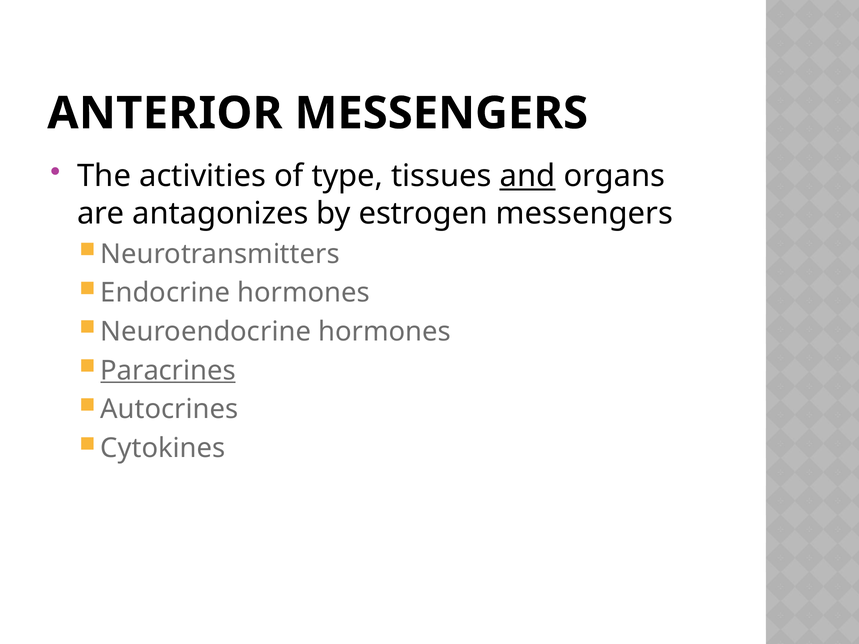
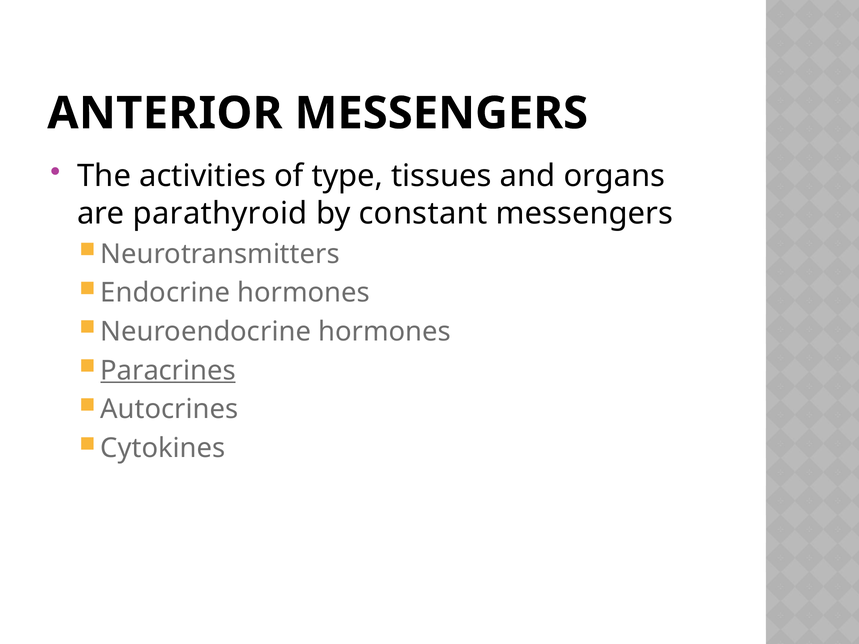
and underline: present -> none
antagonizes: antagonizes -> parathyroid
estrogen: estrogen -> constant
